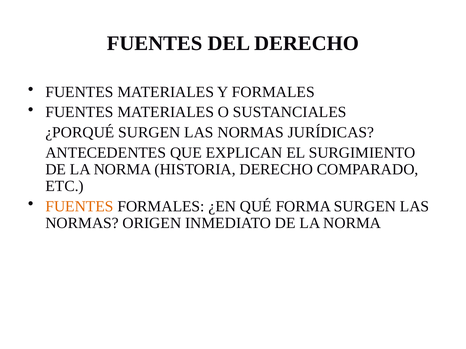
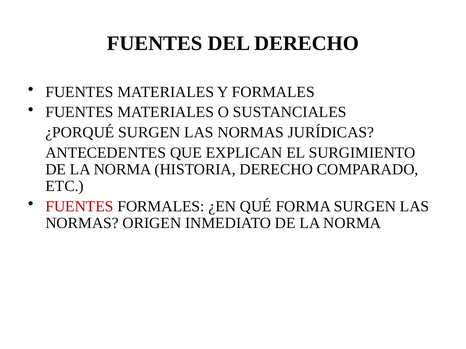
FUENTES at (80, 207) colour: orange -> red
